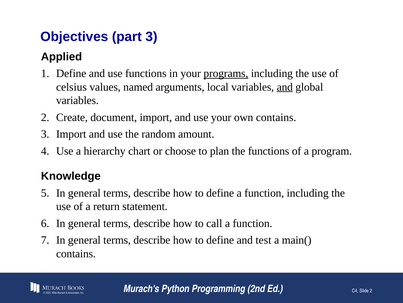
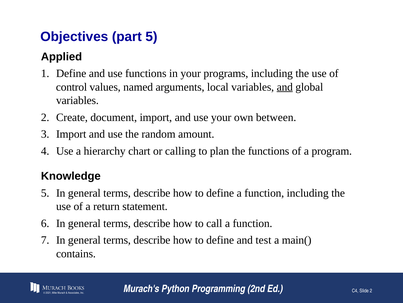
part 3: 3 -> 5
programs underline: present -> none
celsius: celsius -> control
own contains: contains -> between
choose: choose -> calling
